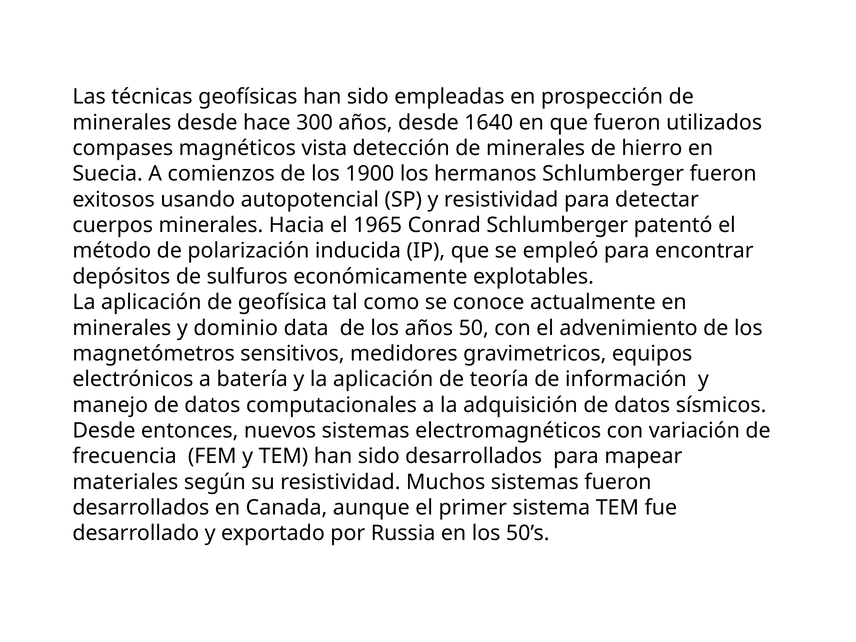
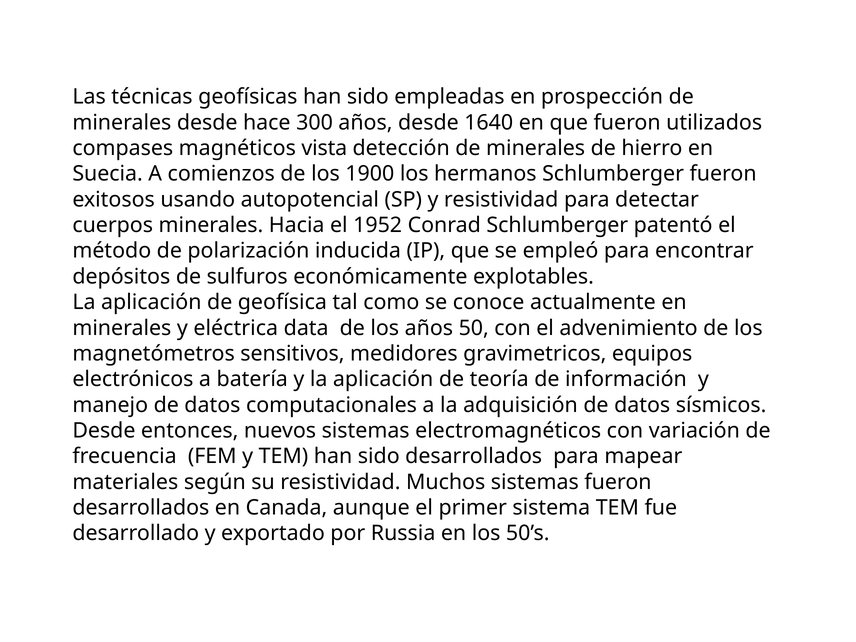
1965: 1965 -> 1952
dominio: dominio -> eléctrica
